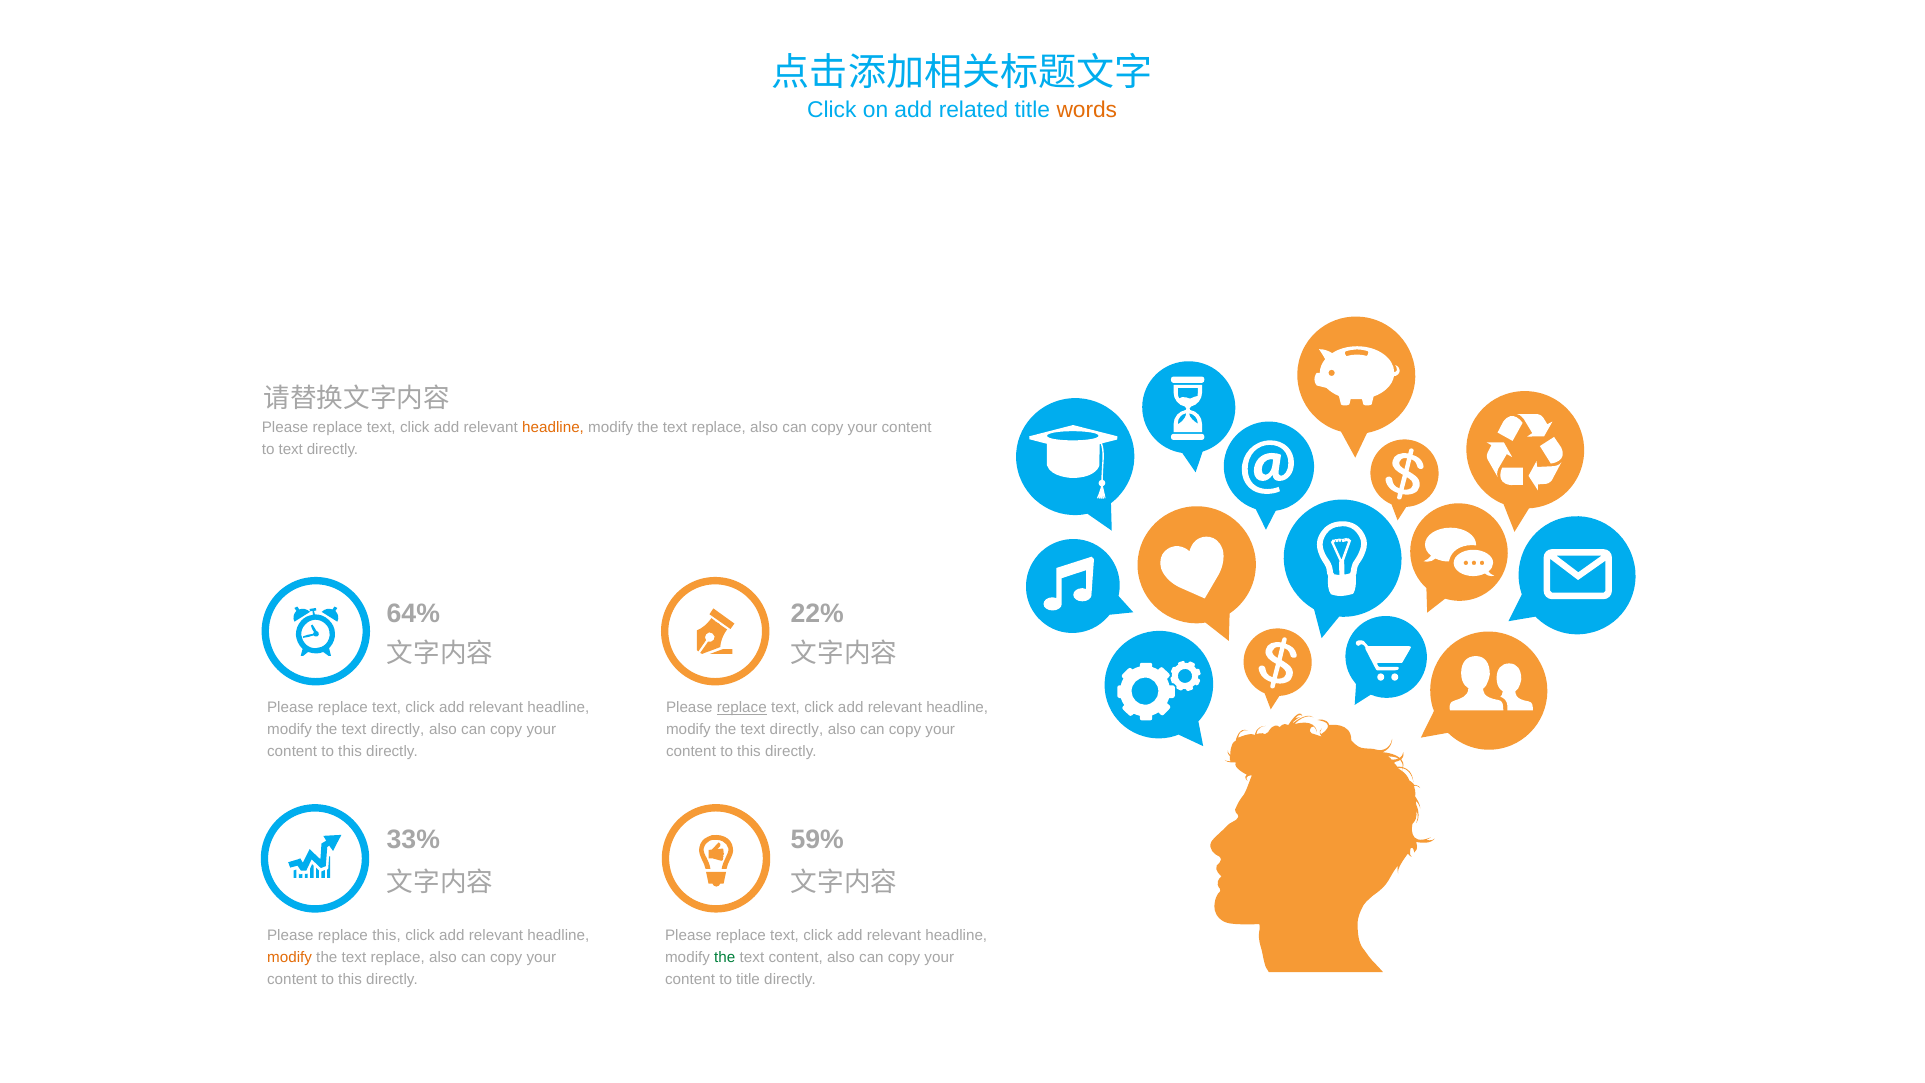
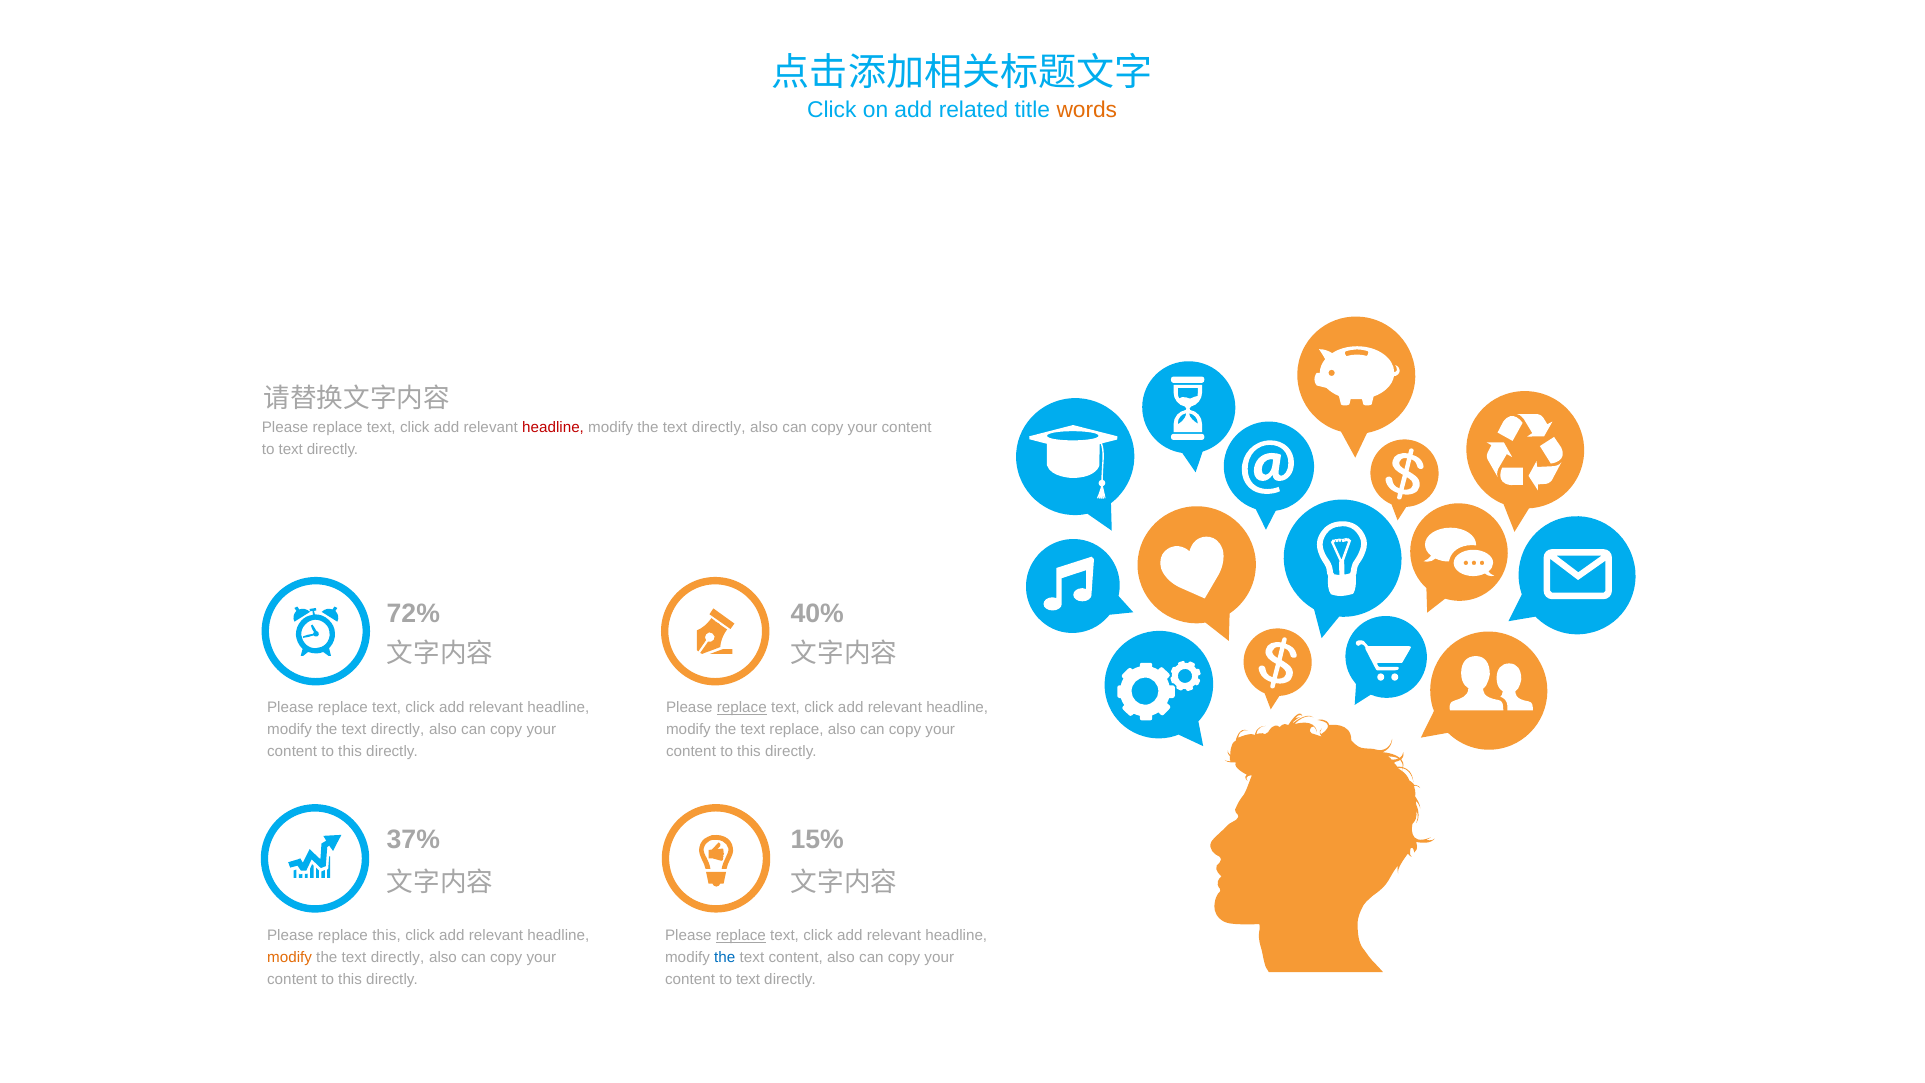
headline at (553, 428) colour: orange -> red
replace at (719, 428): replace -> directly
64%: 64% -> 72%
22%: 22% -> 40%
directly at (796, 729): directly -> replace
33%: 33% -> 37%
59%: 59% -> 15%
replace at (741, 935) underline: none -> present
replace at (398, 957): replace -> directly
the at (725, 957) colour: green -> blue
title at (748, 979): title -> text
